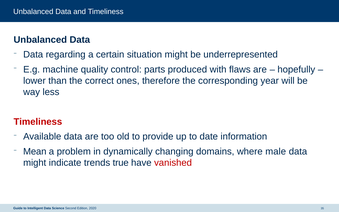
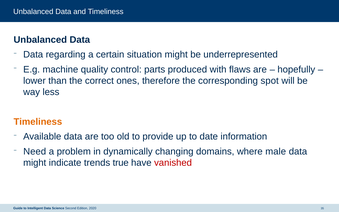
year: year -> spot
Timeliness at (38, 122) colour: red -> orange
Mean: Mean -> Need
